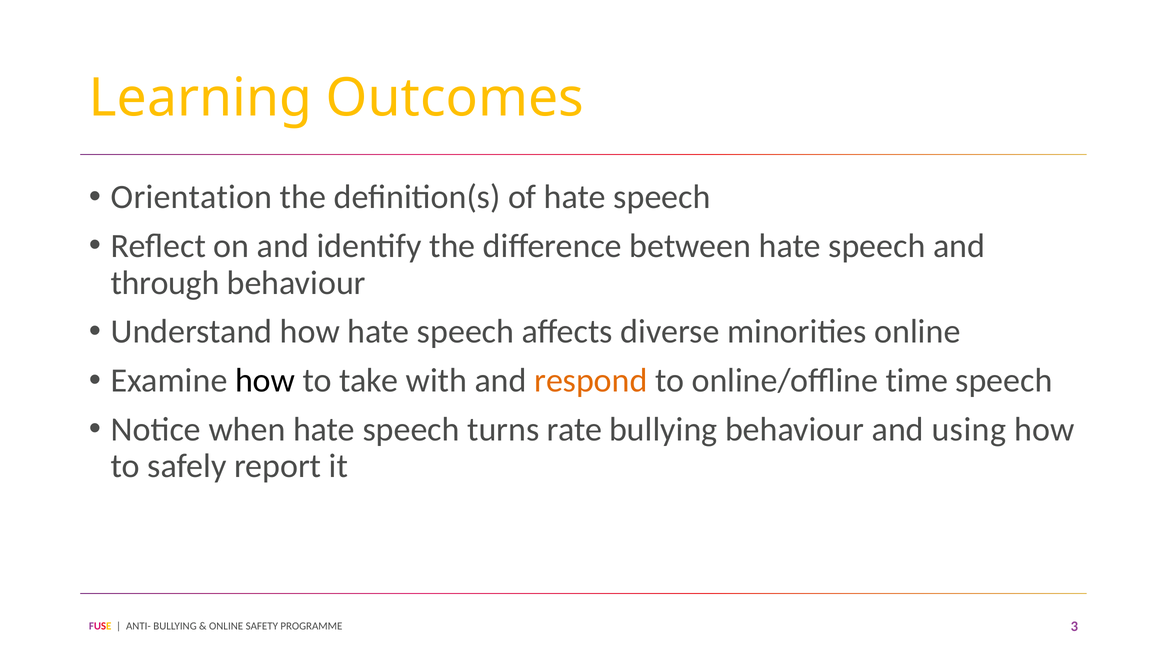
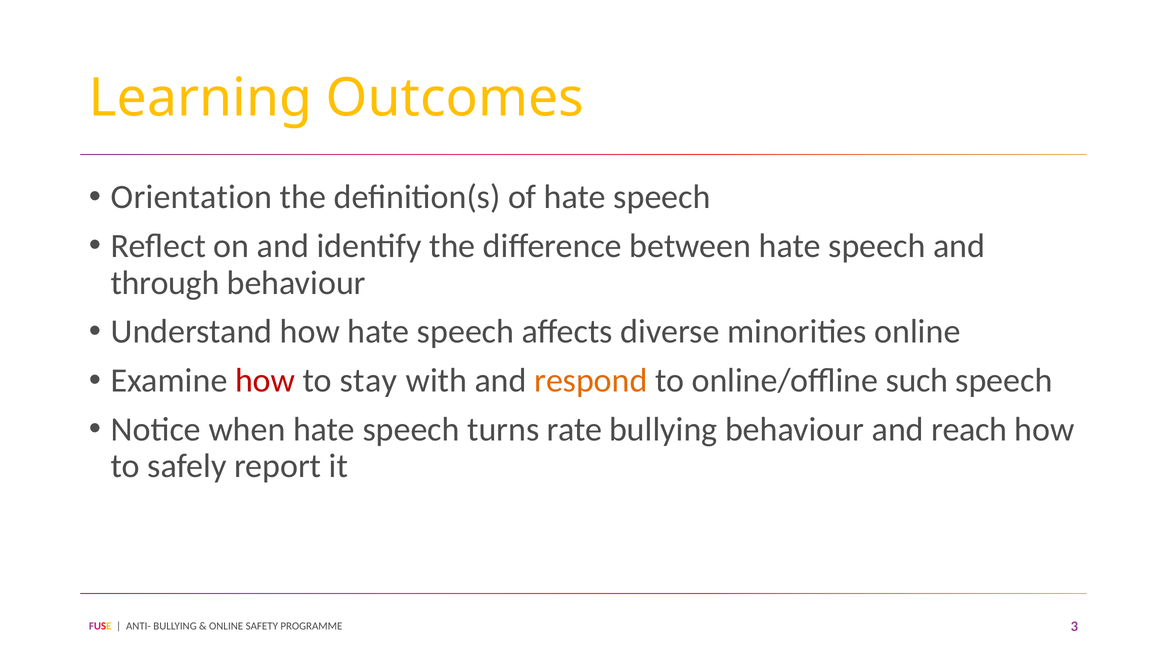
how at (265, 381) colour: black -> red
take: take -> stay
time: time -> such
using: using -> reach
